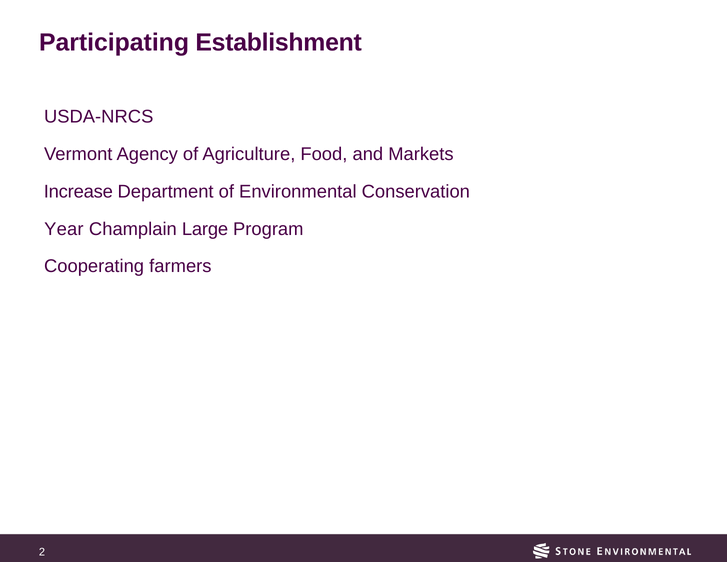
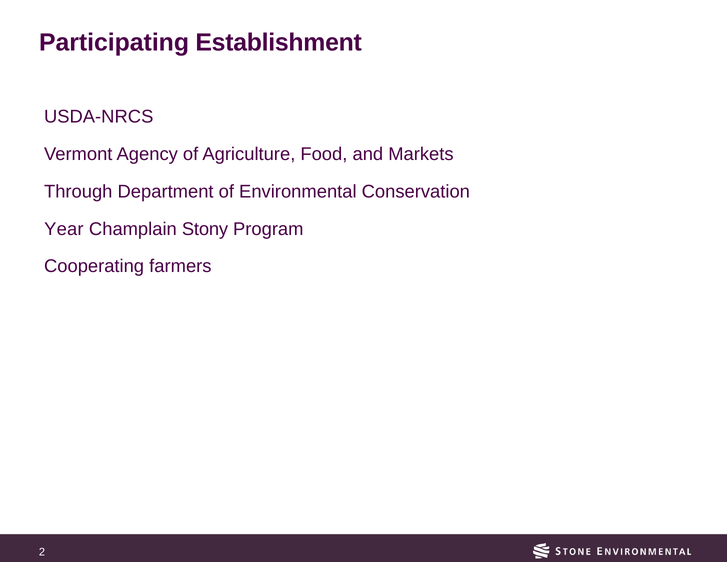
Increase: Increase -> Through
Large: Large -> Stony
